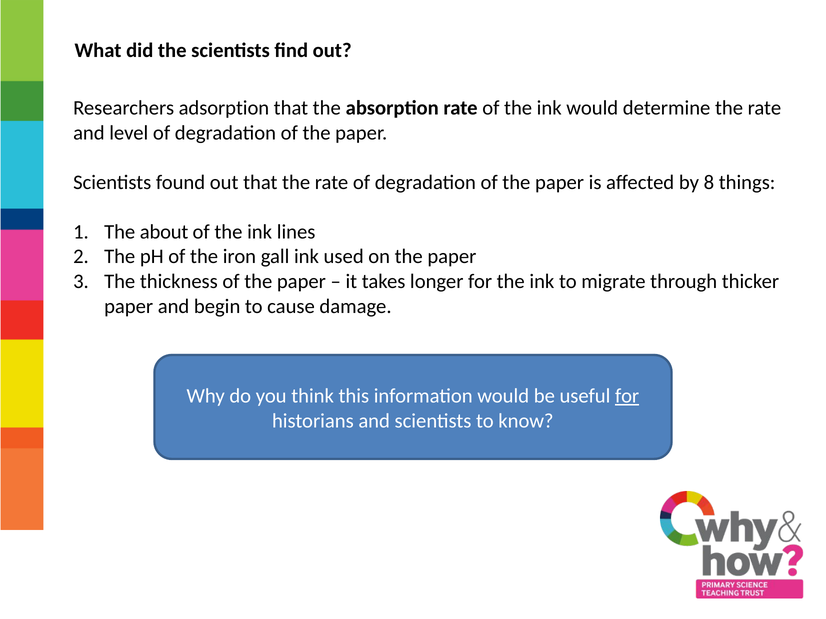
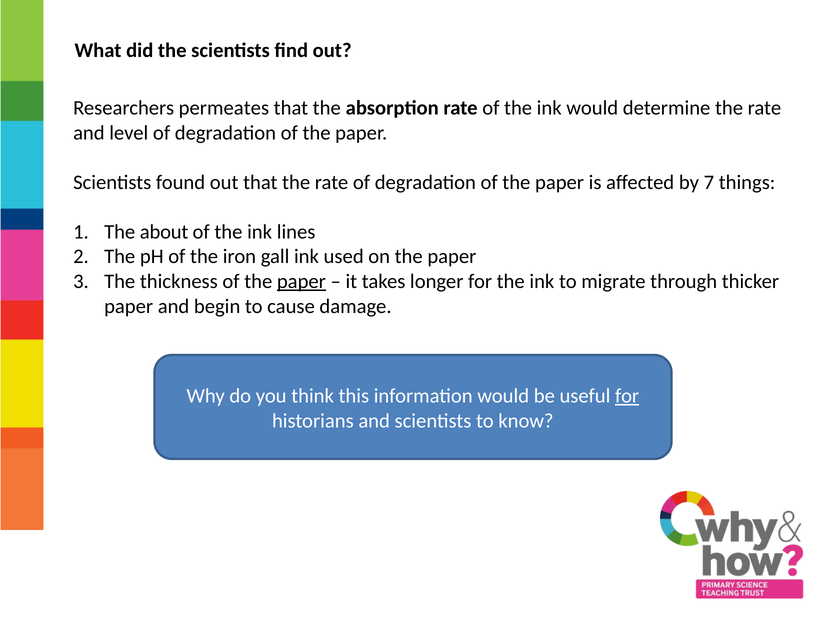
adsorption: adsorption -> permeates
8: 8 -> 7
paper at (301, 282) underline: none -> present
